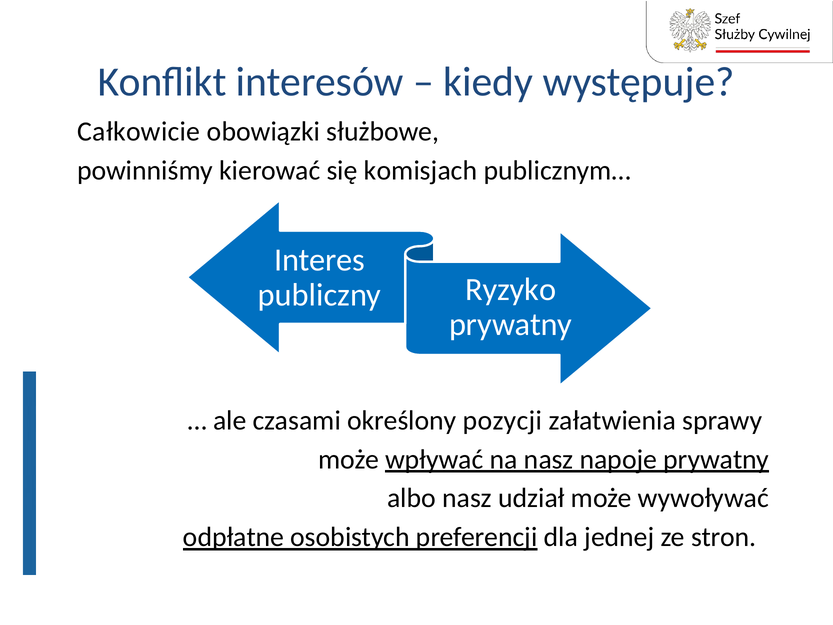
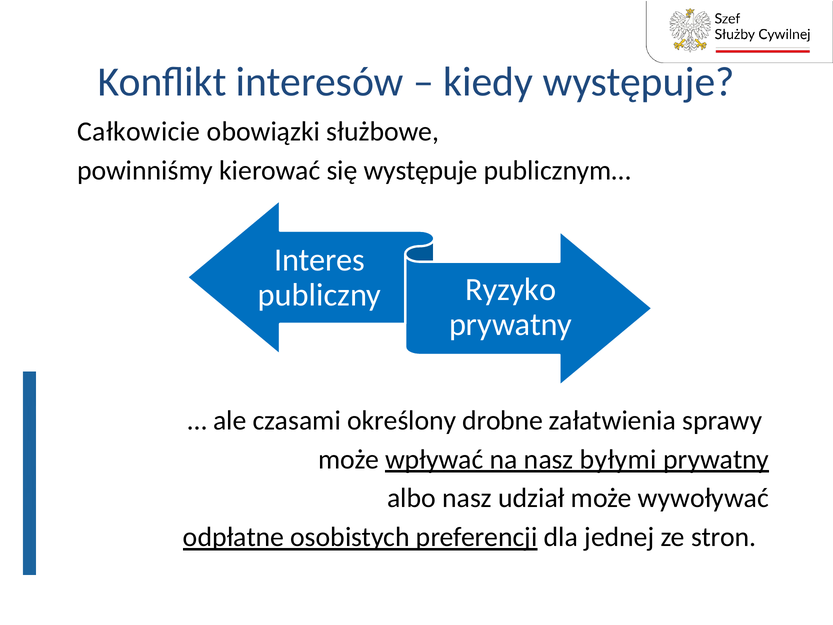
się komisjach: komisjach -> występuje
pozycji: pozycji -> drobne
napoje: napoje -> byłymi
